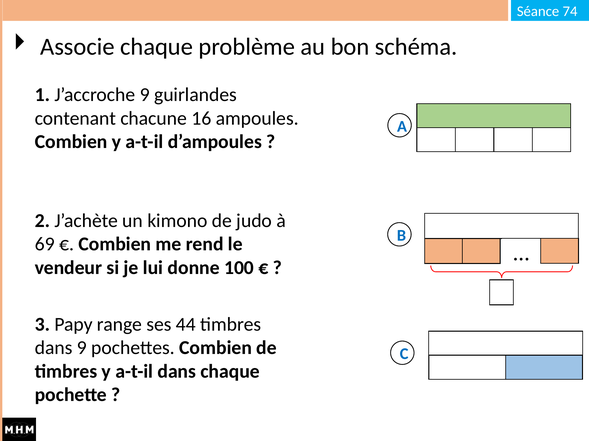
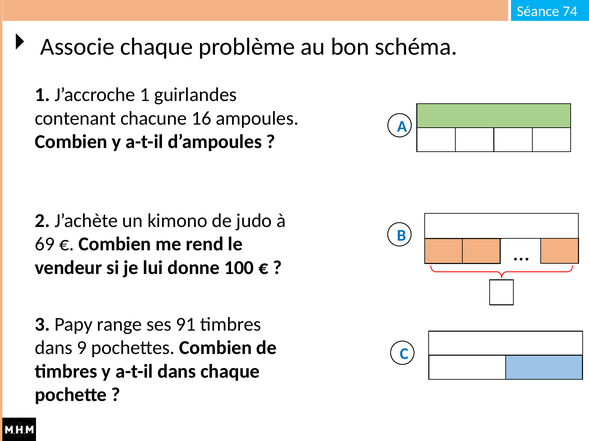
J’accroche 9: 9 -> 1
44: 44 -> 91
